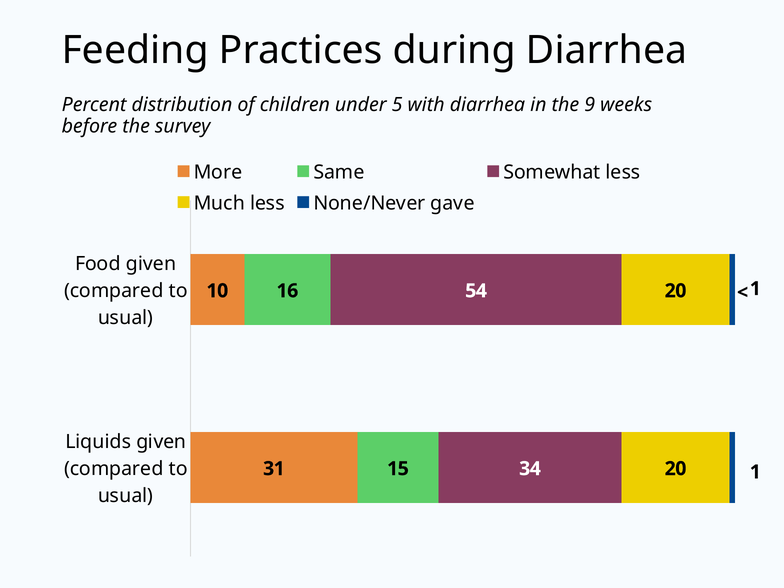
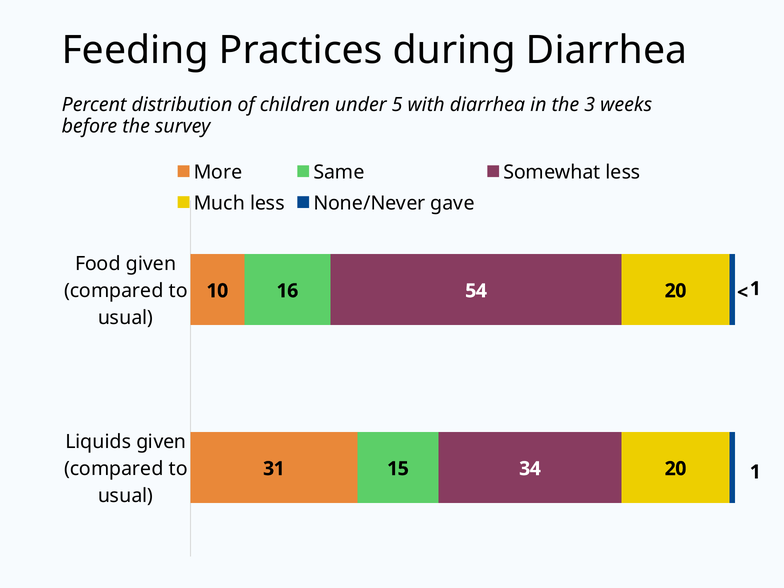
9: 9 -> 3
